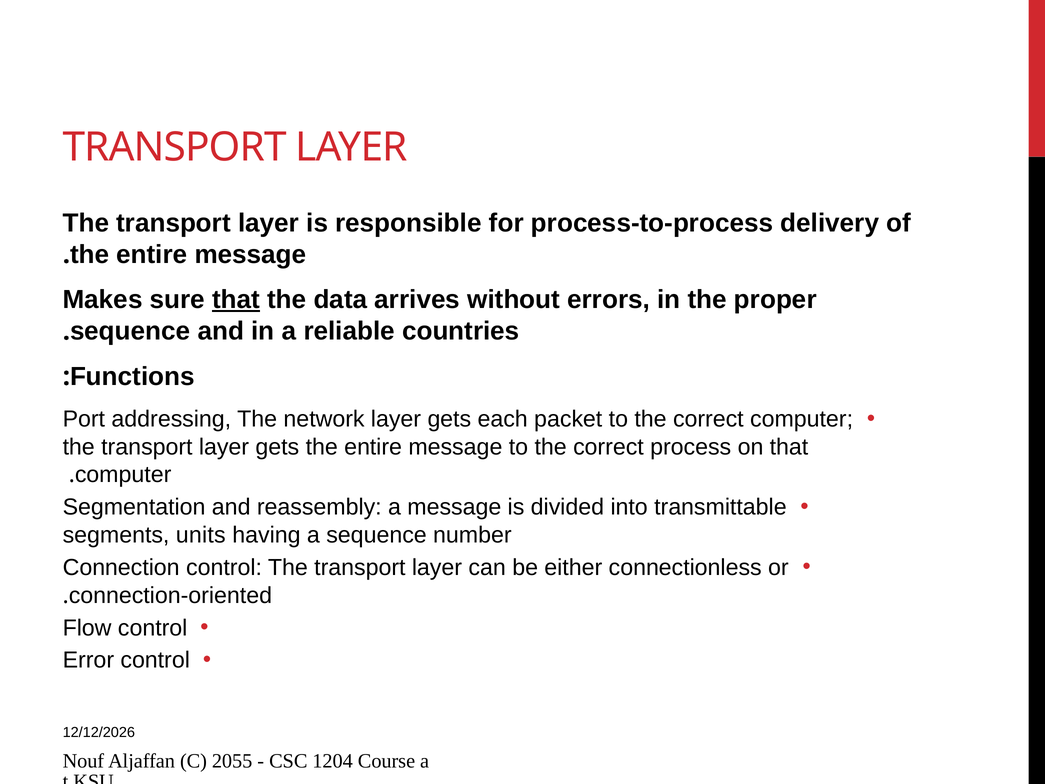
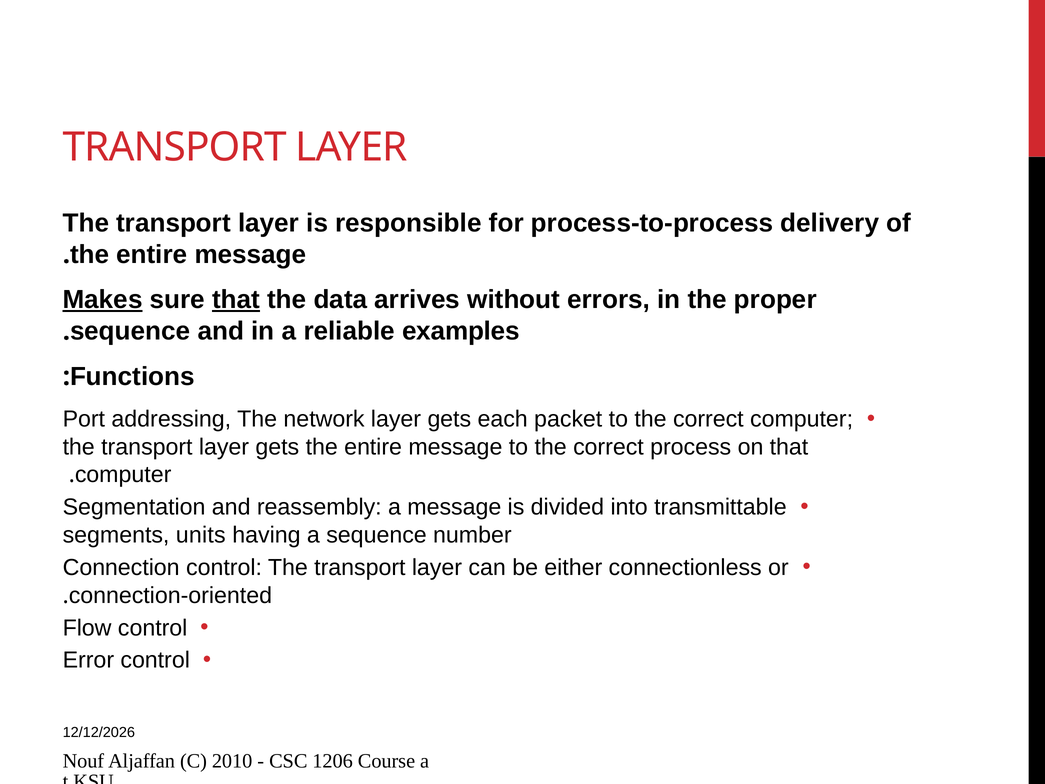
Makes underline: none -> present
countries: countries -> examples
2055: 2055 -> 2010
1204: 1204 -> 1206
